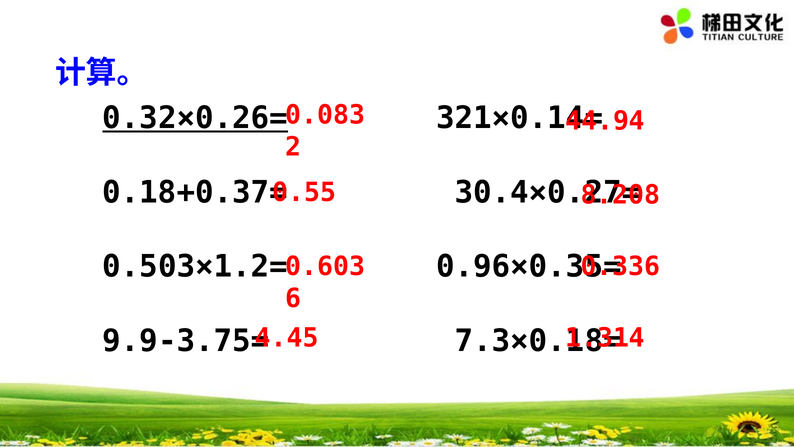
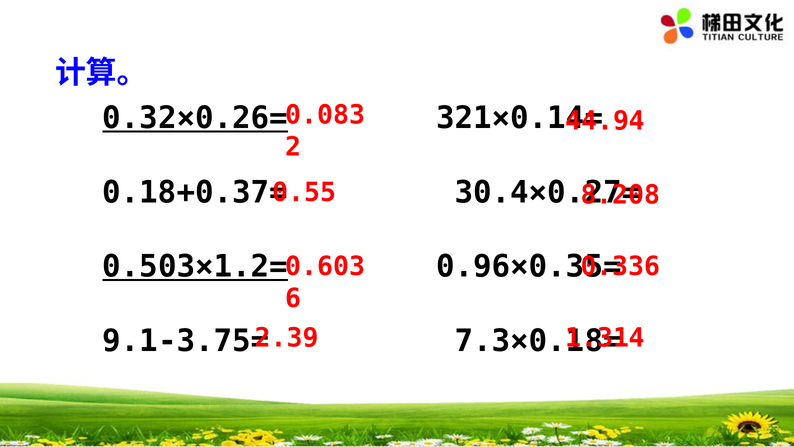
0.503×1.2= underline: none -> present
4.45: 4.45 -> 2.39
9.9-3.75=: 9.9-3.75= -> 9.1-3.75=
